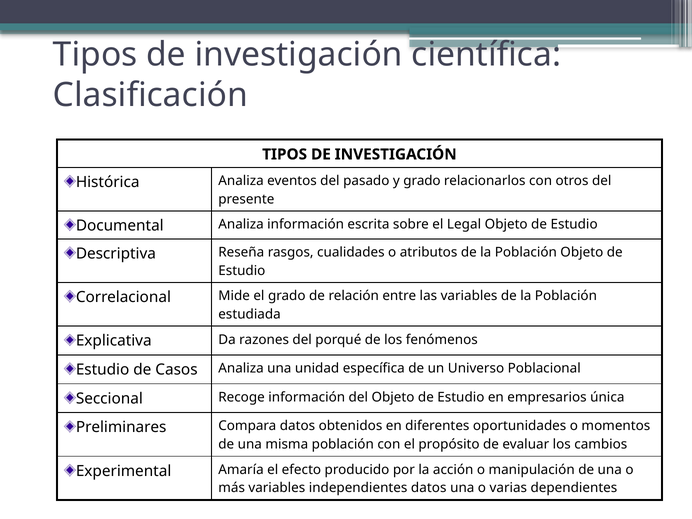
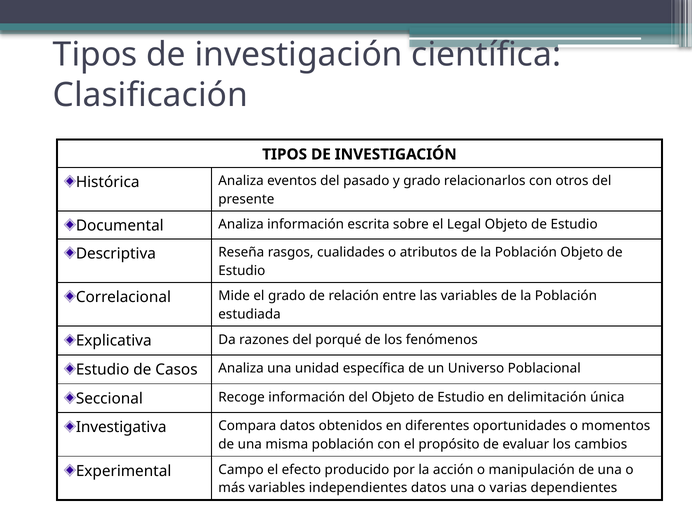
empresarios: empresarios -> delimitación
Preliminares: Preliminares -> Investigativa
Amaría: Amaría -> Campo
